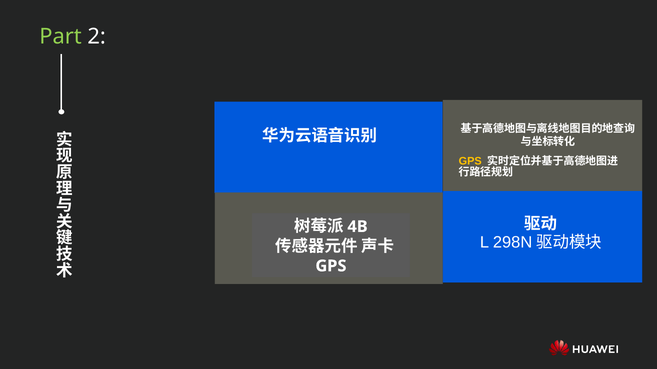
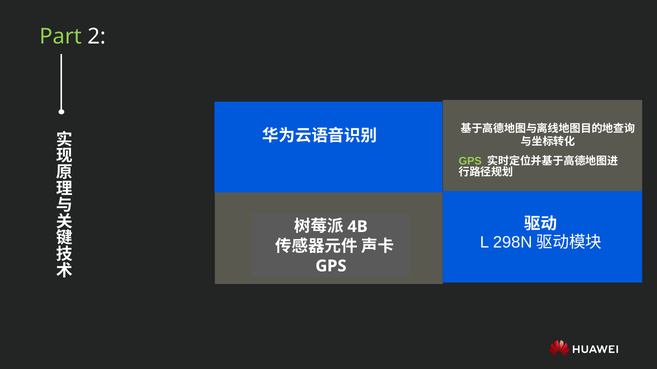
GPS at (470, 161) colour: yellow -> light green
